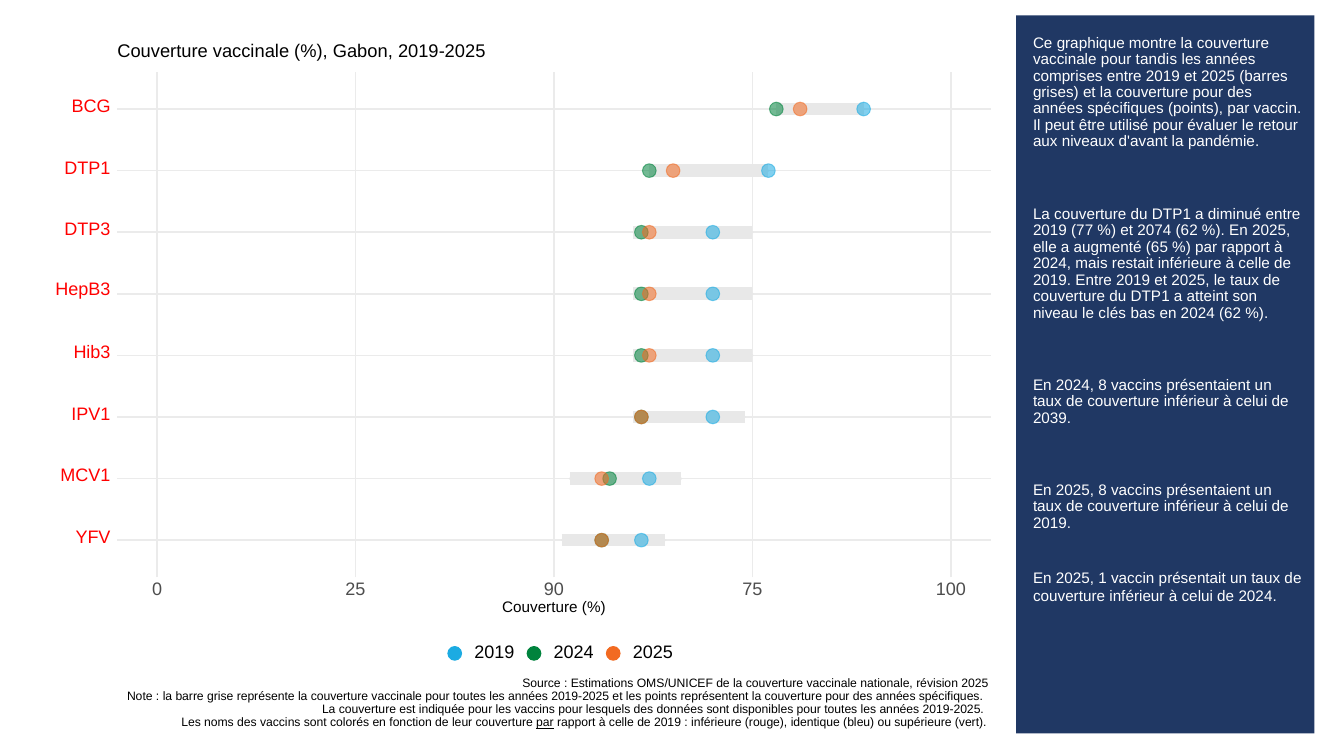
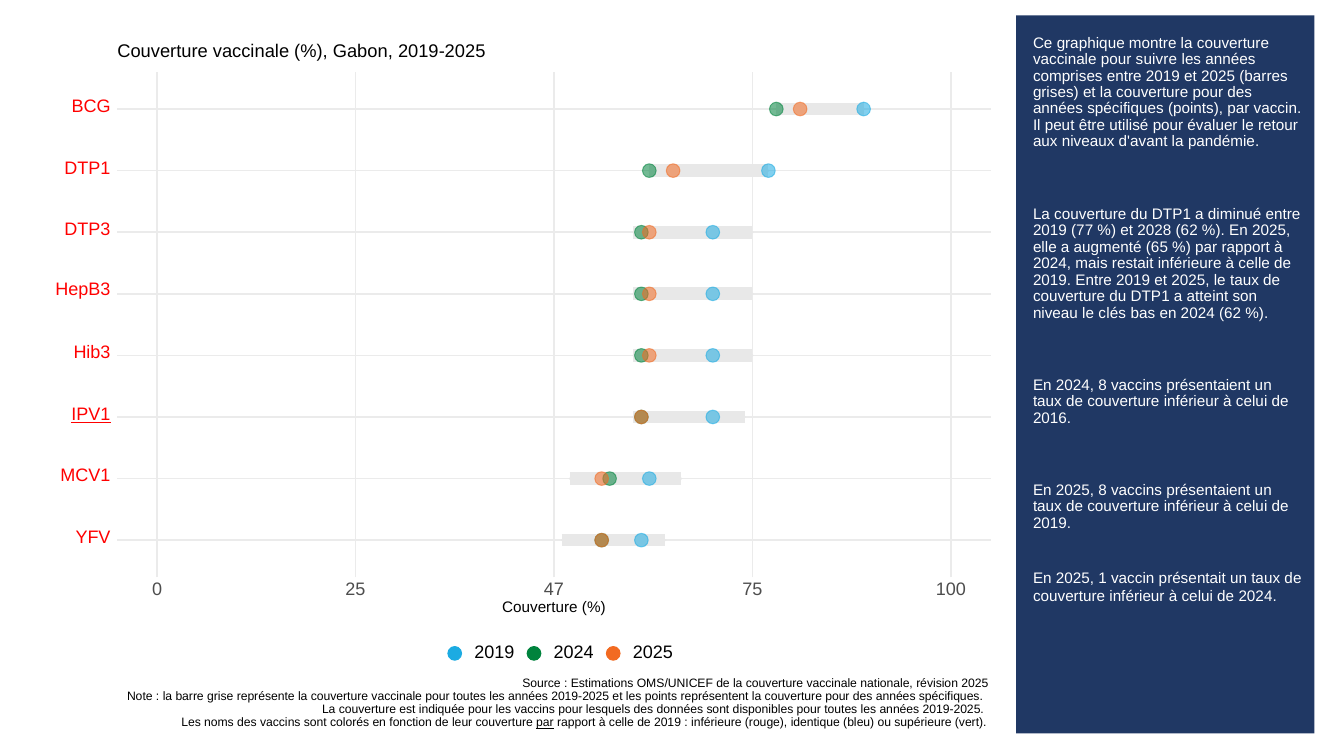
tandis: tandis -> suivre
2074: 2074 -> 2028
IPV1 underline: none -> present
2039: 2039 -> 2016
90: 90 -> 47
